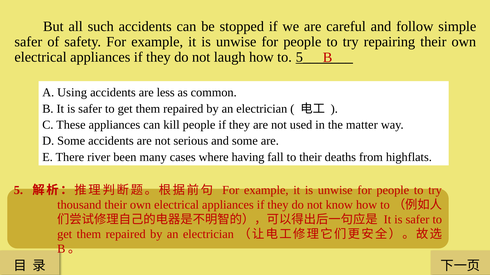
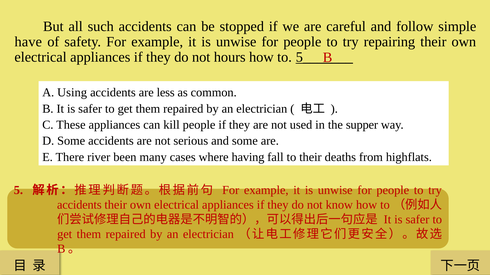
safer at (28, 42): safer -> have
laugh: laugh -> hours
matter: matter -> supper
thousand at (79, 205): thousand -> accidents
